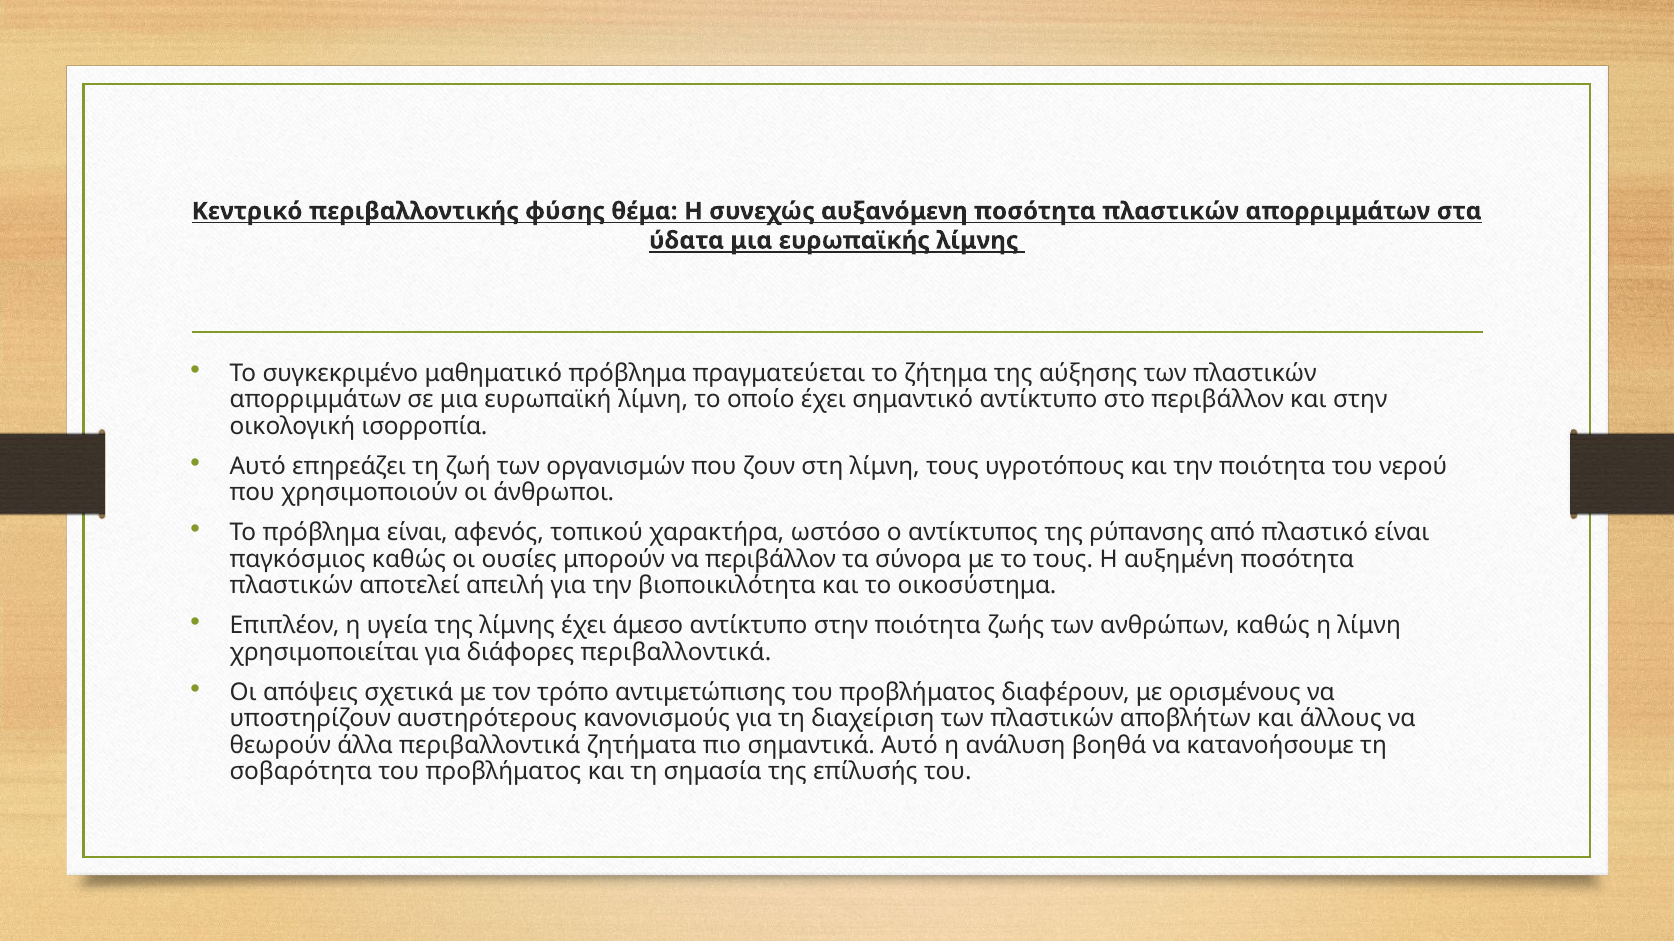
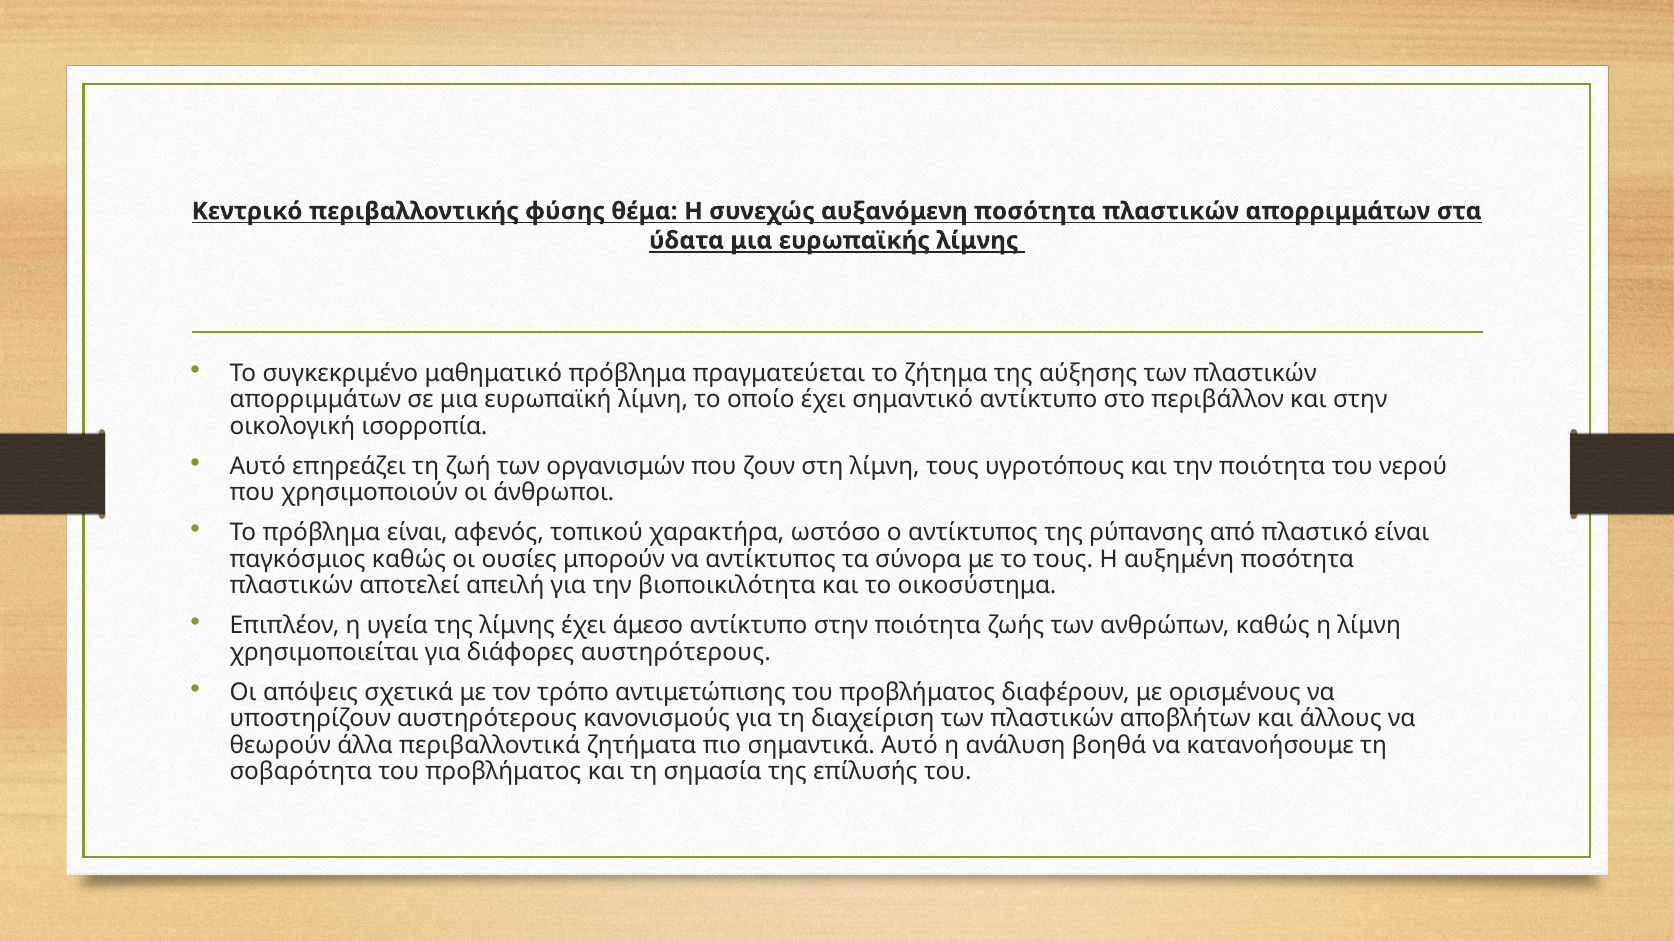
να περιβάλλον: περιβάλλον -> αντίκτυπος
διάφορες περιβαλλοντικά: περιβαλλοντικά -> αυστηρότερους
